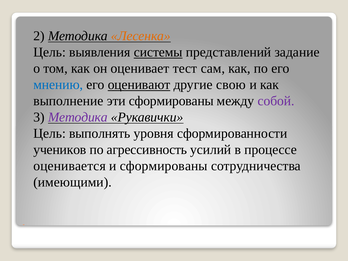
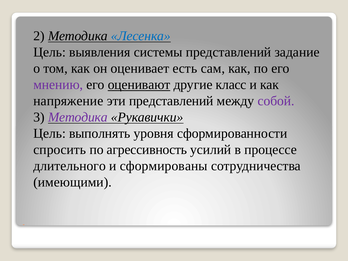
Лесенка colour: orange -> blue
системы underline: present -> none
тест: тест -> есть
мнению colour: blue -> purple
свою: свою -> класс
выполнение: выполнение -> напряжение
эти сформированы: сформированы -> представлений
учеников: учеников -> спросить
оценивается: оценивается -> длительного
